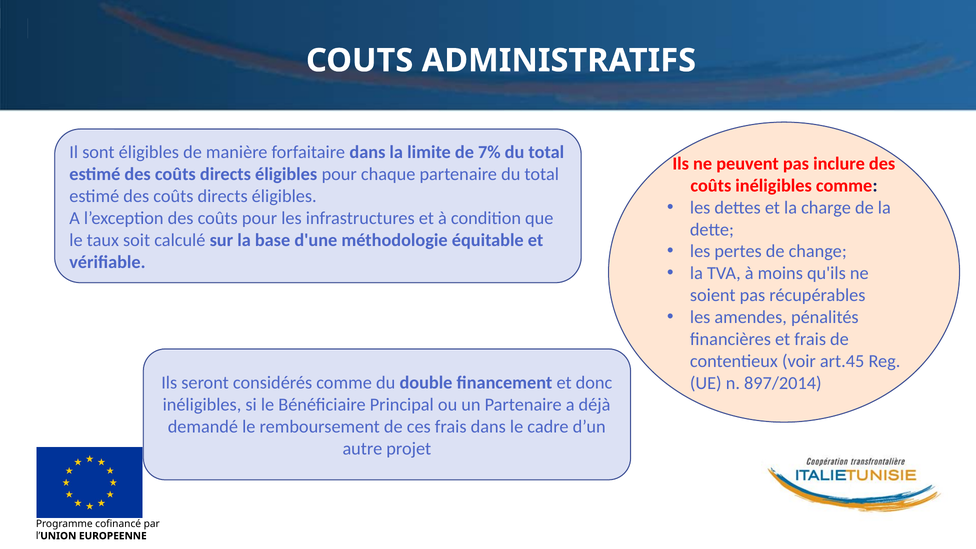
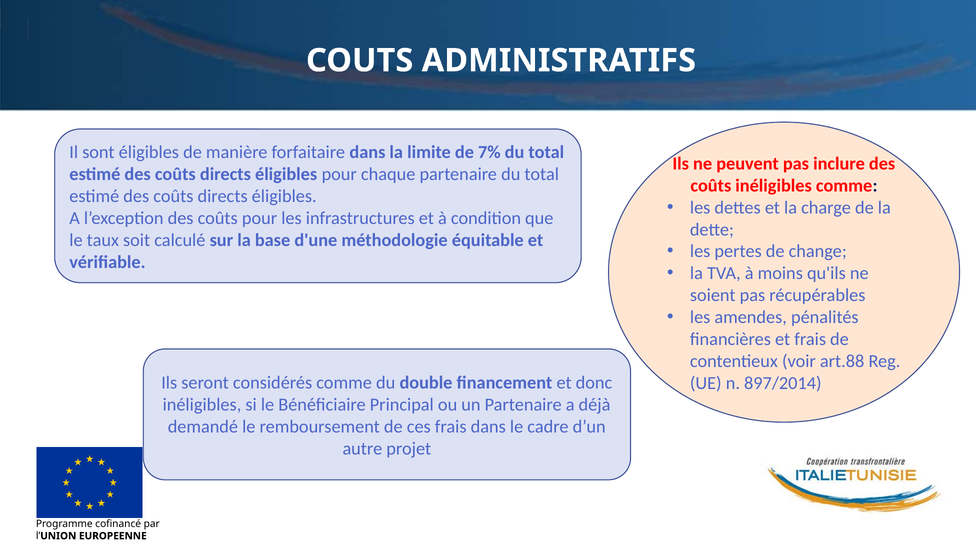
art.45: art.45 -> art.88
